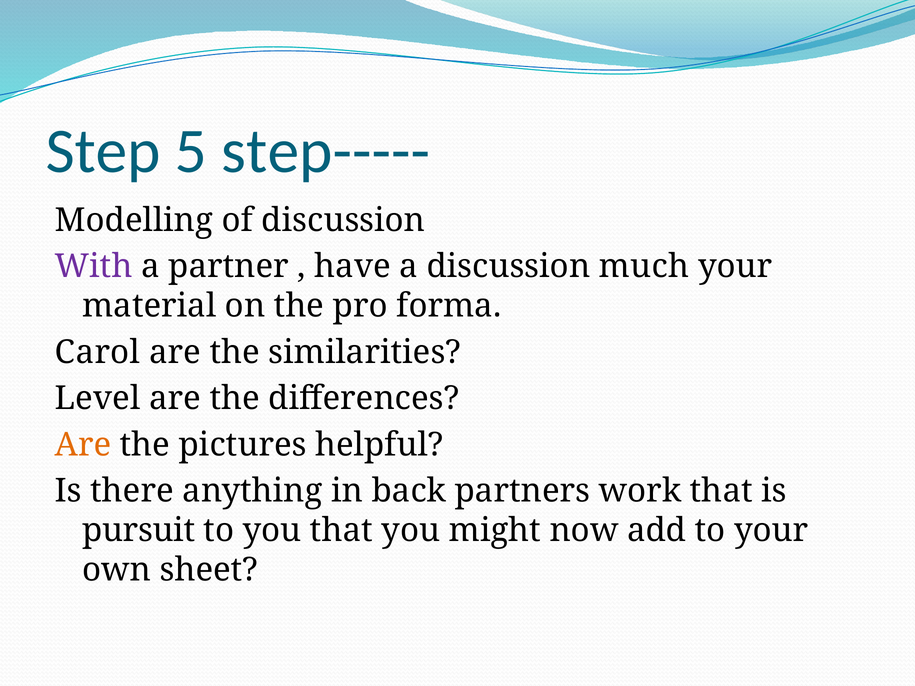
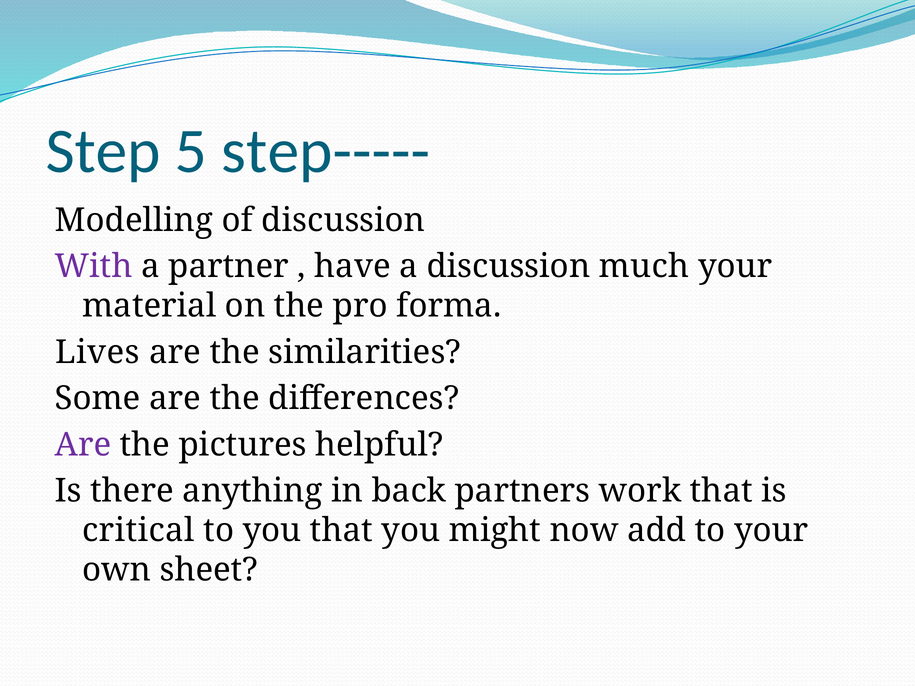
Carol: Carol -> Lives
Level: Level -> Some
Are at (83, 445) colour: orange -> purple
pursuit: pursuit -> critical
